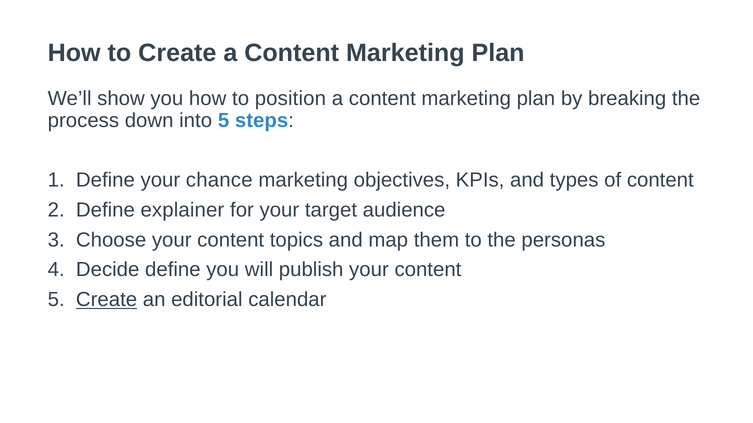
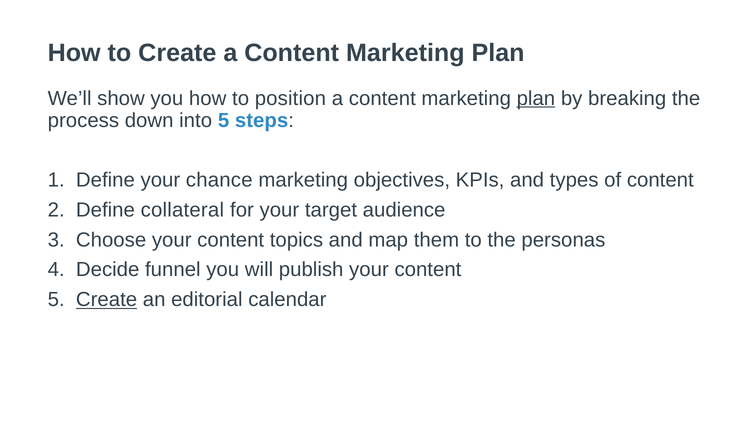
plan at (536, 98) underline: none -> present
explainer: explainer -> collateral
Decide define: define -> funnel
